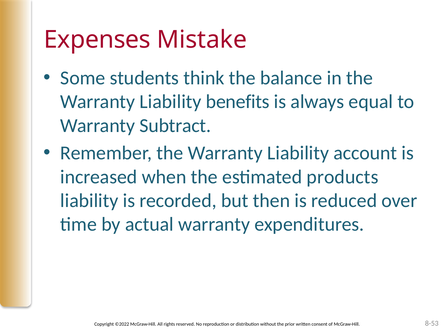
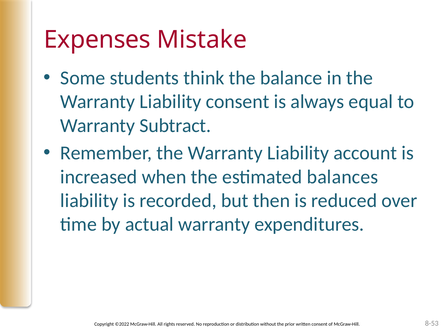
Liability benefits: benefits -> consent
products: products -> balances
